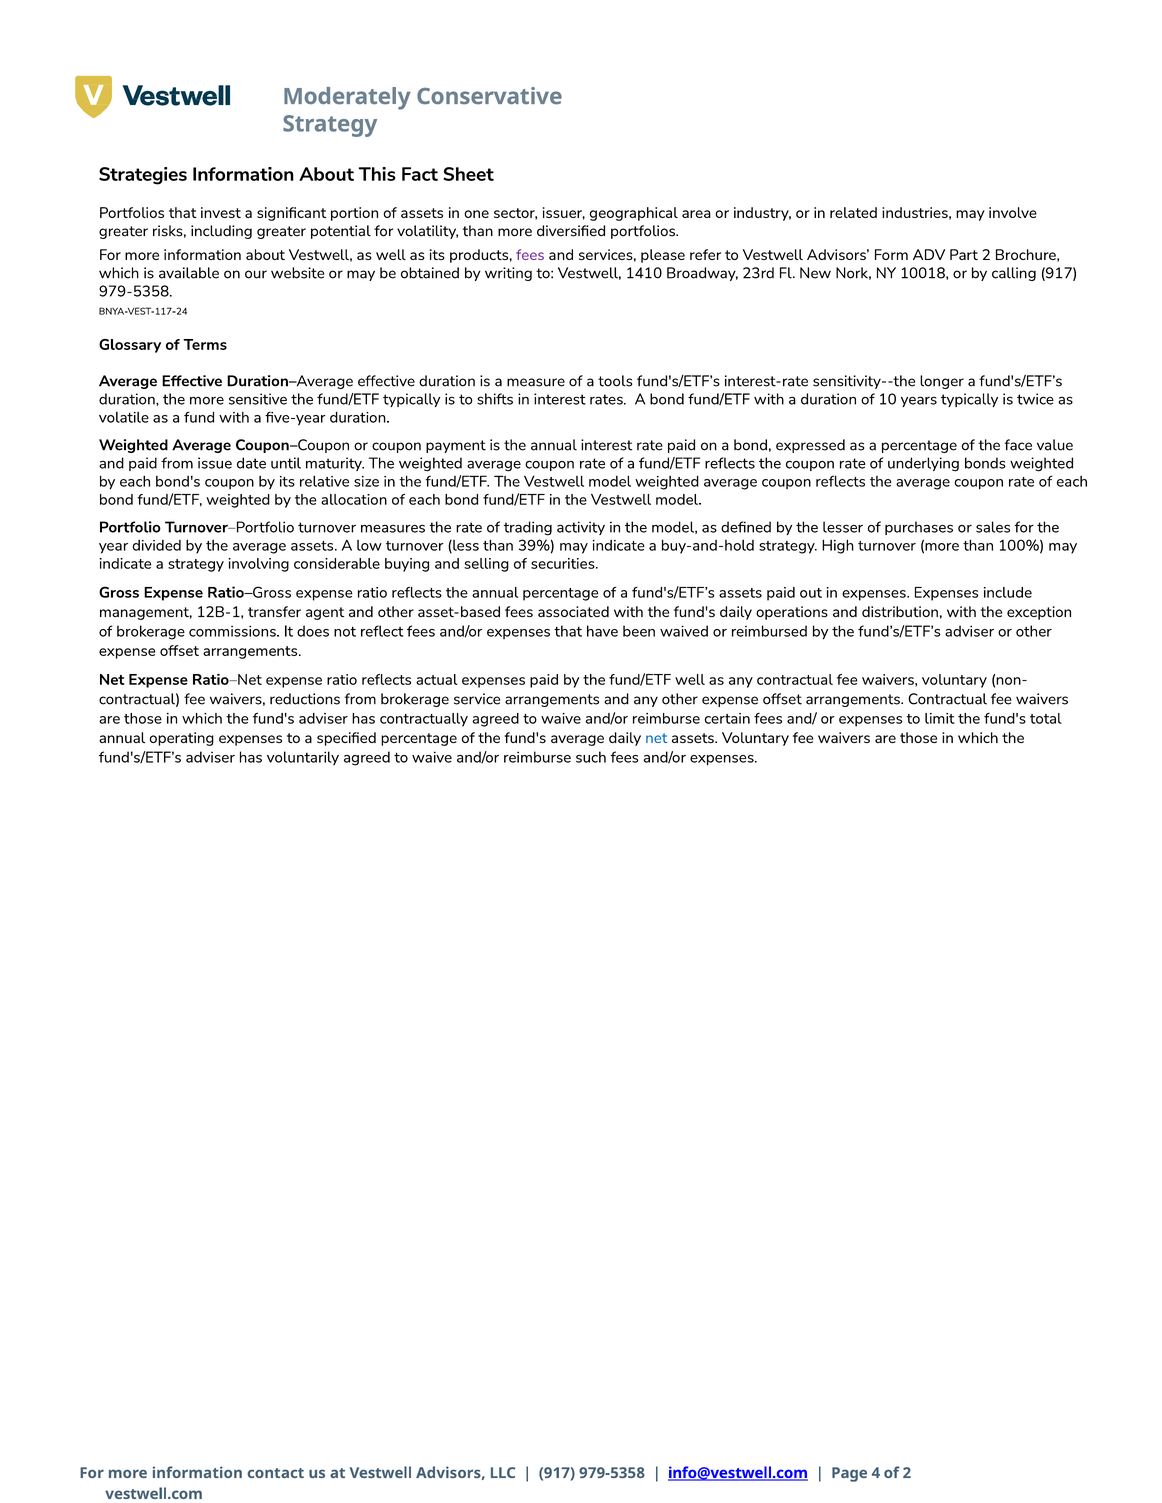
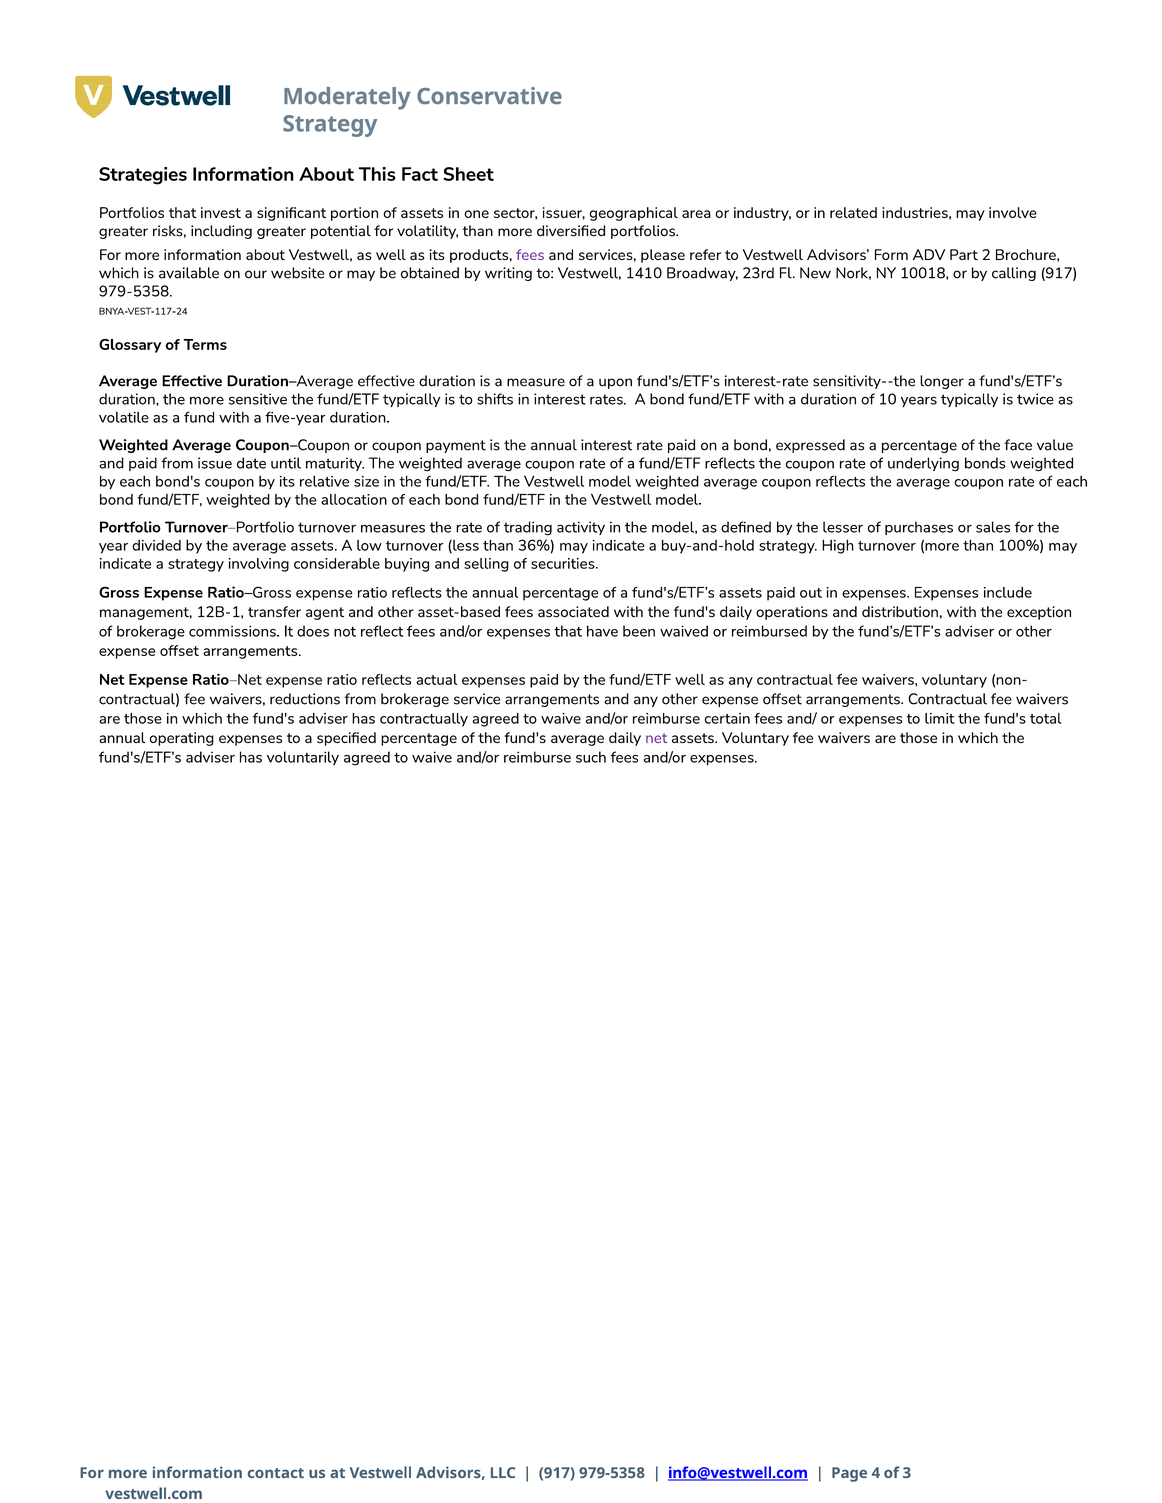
tools: tools -> upon
39%: 39% -> 36%
net at (656, 738) colour: blue -> purple
of 2: 2 -> 3
